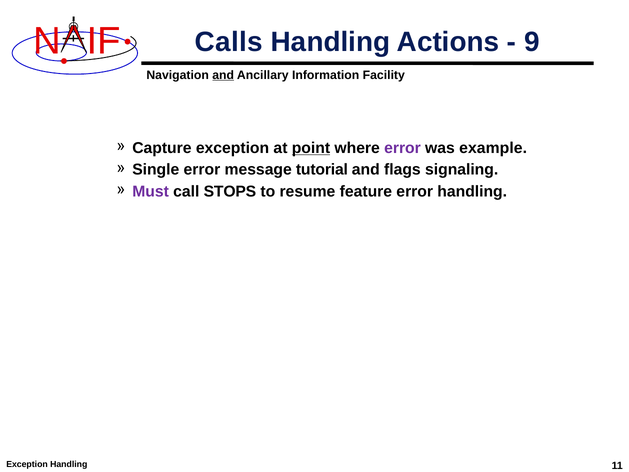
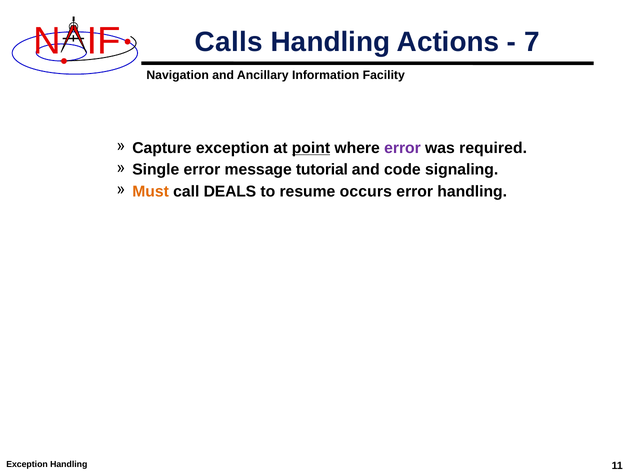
9: 9 -> 7
and at (223, 75) underline: present -> none
example: example -> required
flags: flags -> code
Must colour: purple -> orange
STOPS: STOPS -> DEALS
feature: feature -> occurs
